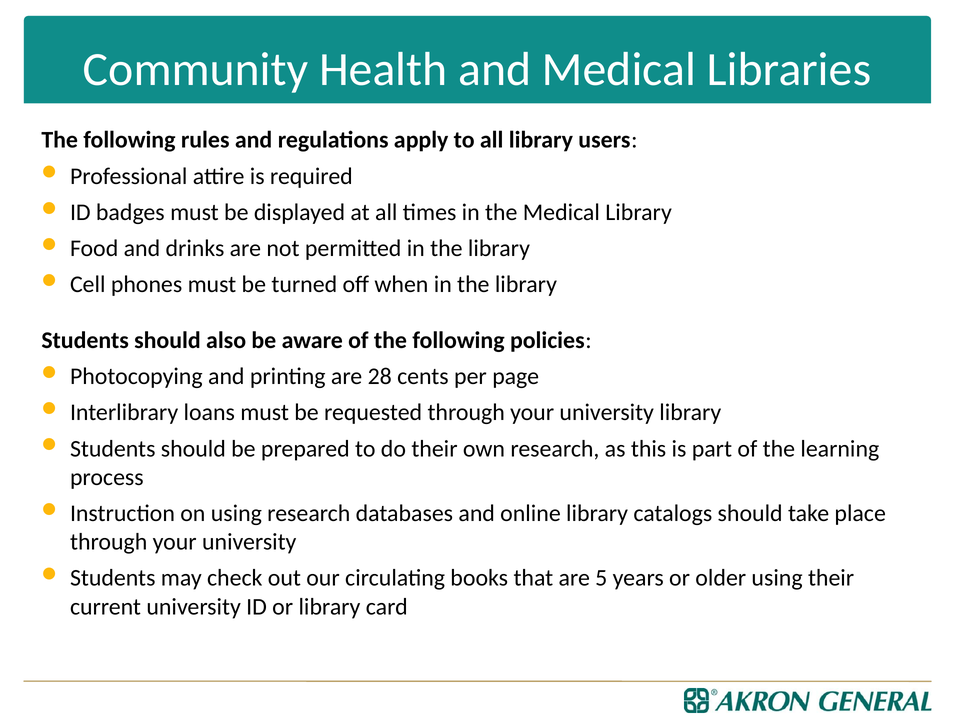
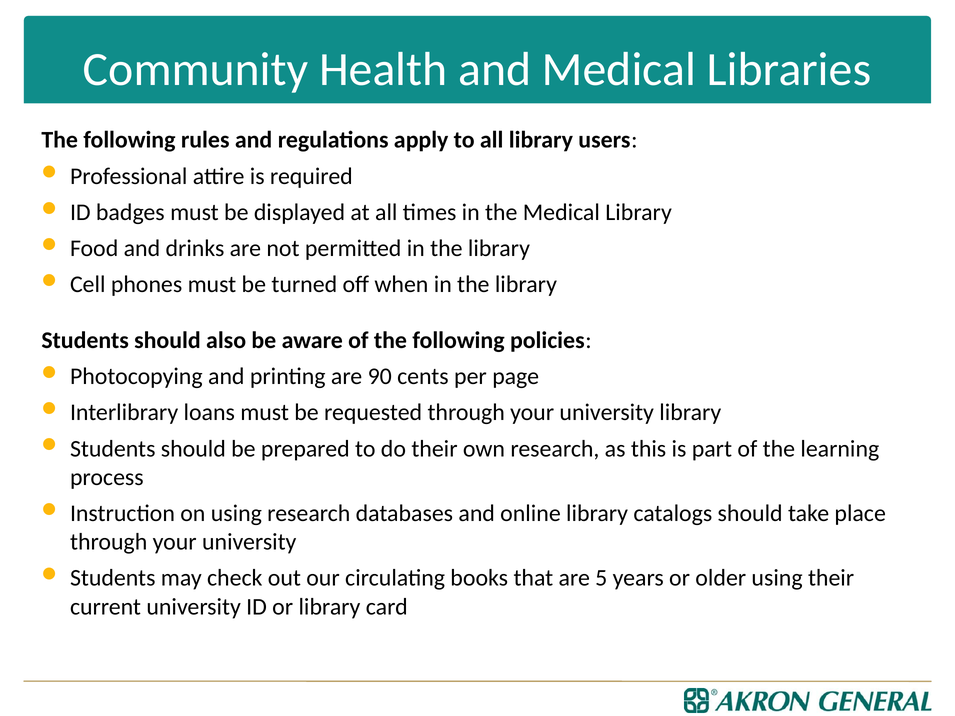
28: 28 -> 90
